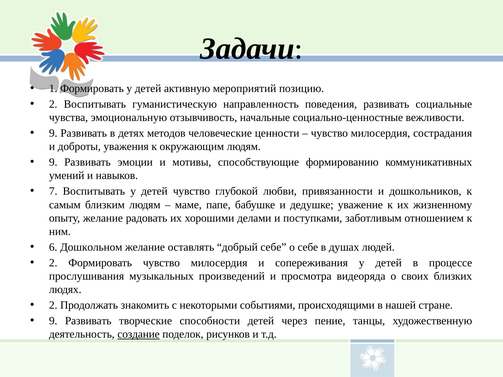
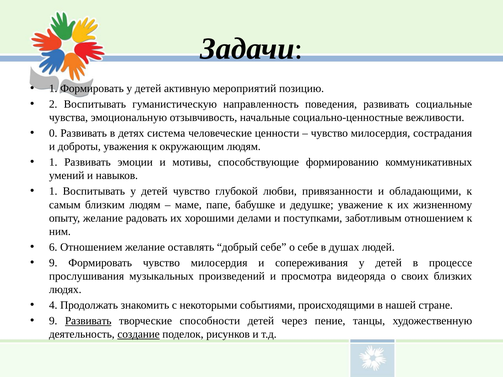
9 at (53, 133): 9 -> 0
методов: методов -> система
9 at (53, 162): 9 -> 1
7 at (53, 191): 7 -> 1
дошкольников: дошкольников -> обладающими
6 Дошкольном: Дошкольном -> Отношением
2 at (53, 263): 2 -> 9
2 at (53, 305): 2 -> 4
Развивать at (88, 321) underline: none -> present
